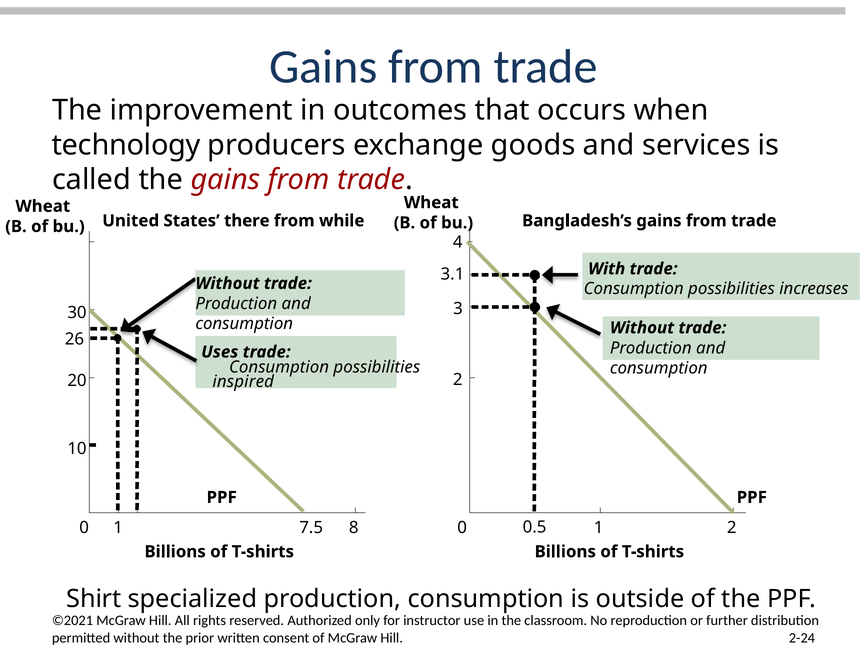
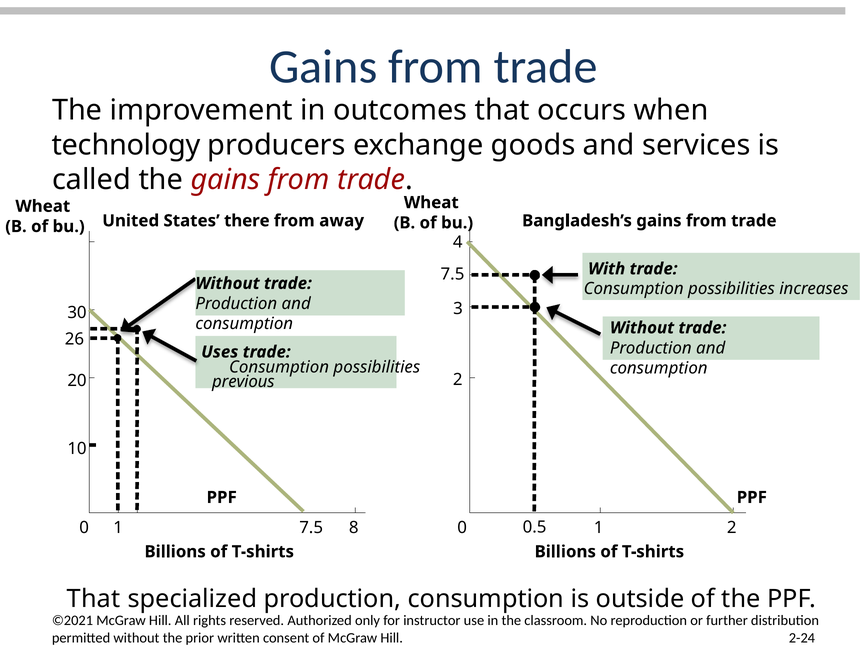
while: while -> away
3.1 at (452, 274): 3.1 -> 7.5
inspired: inspired -> previous
Shirt at (94, 599): Shirt -> That
